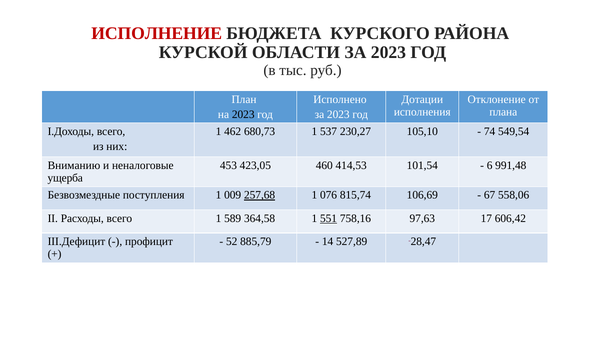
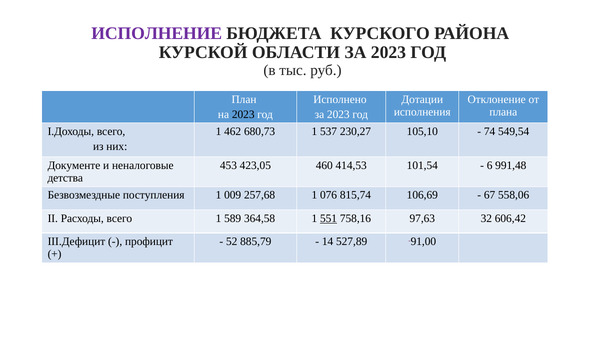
ИСПОЛНЕНИЕ colour: red -> purple
Вниманию: Вниманию -> Документе
ущерба: ущерба -> детства
257,68 underline: present -> none
17: 17 -> 32
28,47: 28,47 -> 91,00
